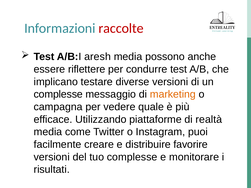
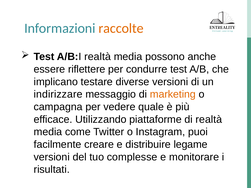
raccolte colour: red -> orange
A/B:I aresh: aresh -> realtà
complesse at (58, 94): complesse -> indirizzare
favorire: favorire -> legame
